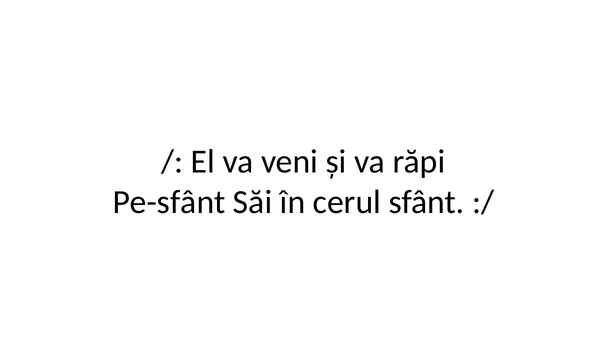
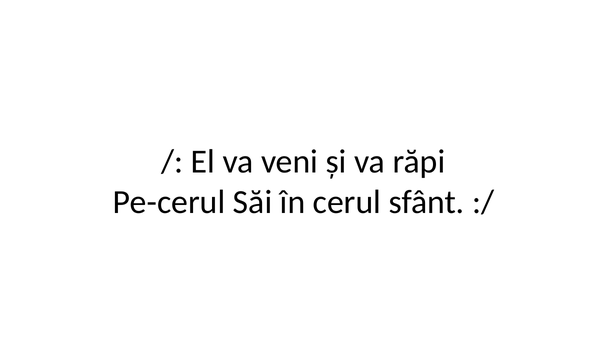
Pe-sfânt: Pe-sfânt -> Pe-cerul
